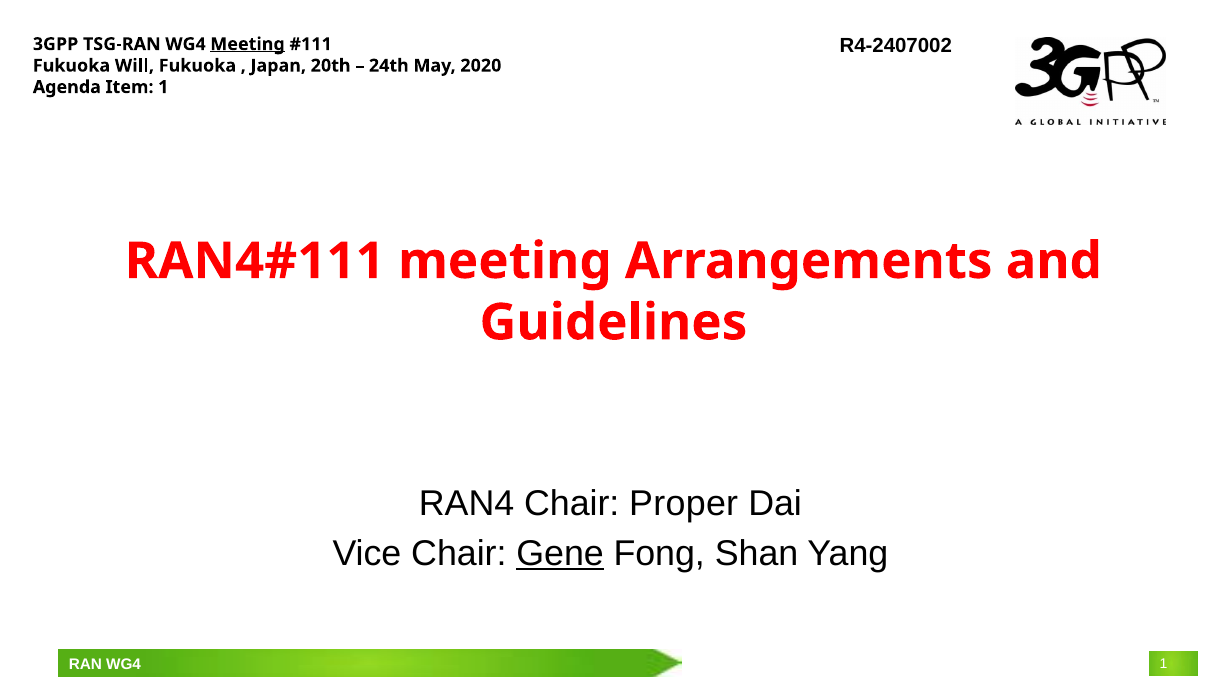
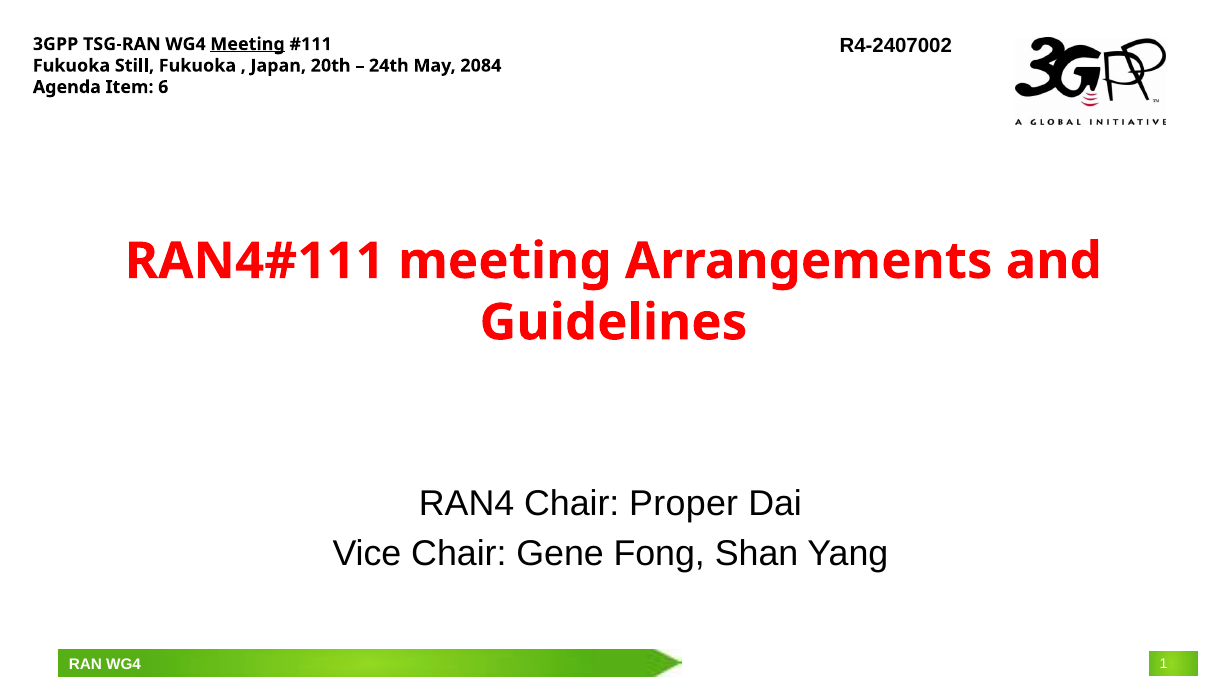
Will: Will -> Still
2020: 2020 -> 2084
Item 1: 1 -> 6
Gene underline: present -> none
